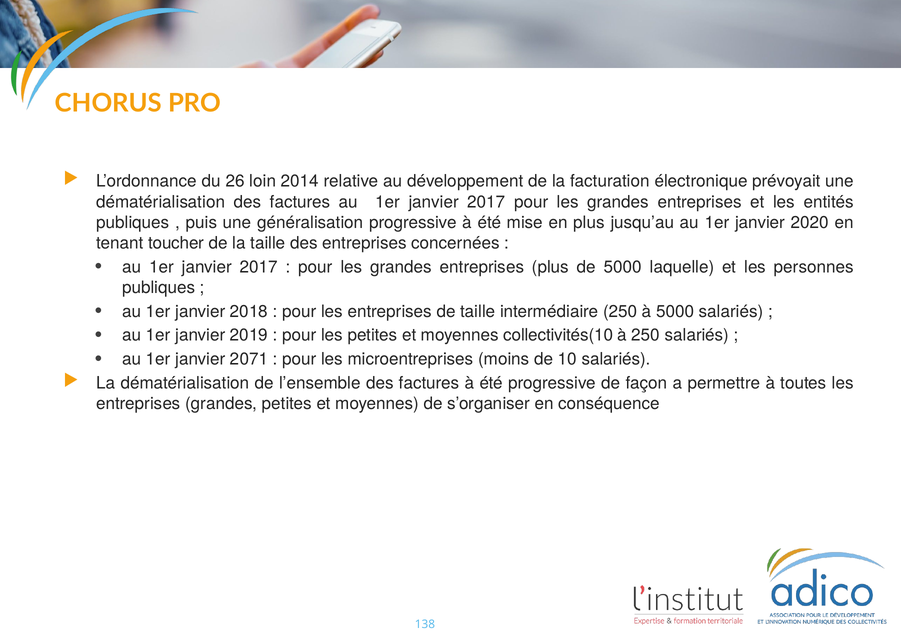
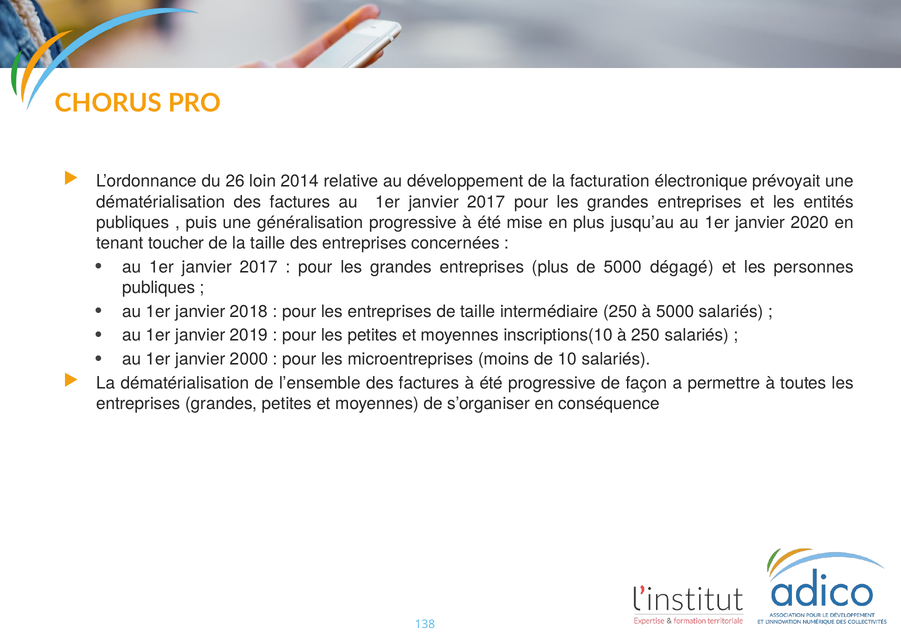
laquelle: laquelle -> dégagé
collectivités(10: collectivités(10 -> inscriptions(10
2071: 2071 -> 2000
